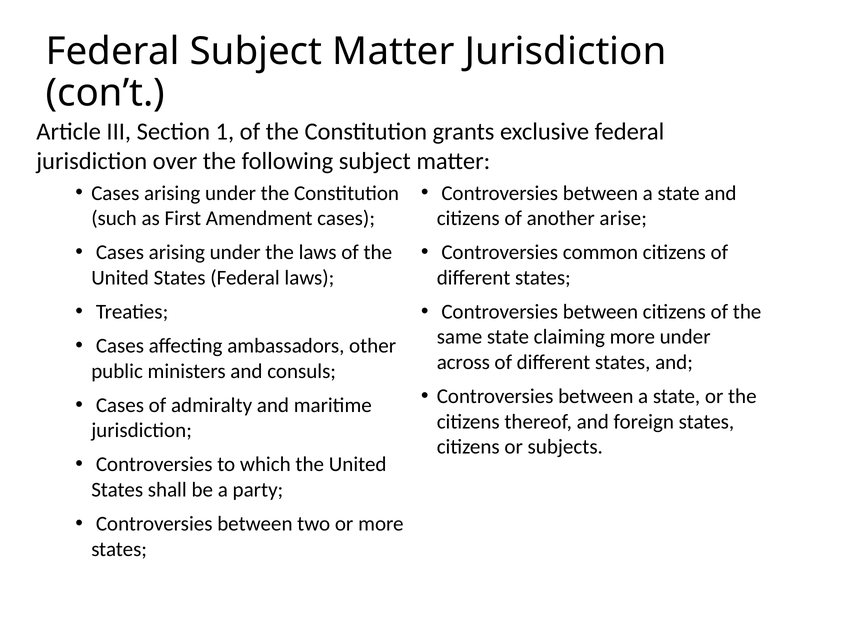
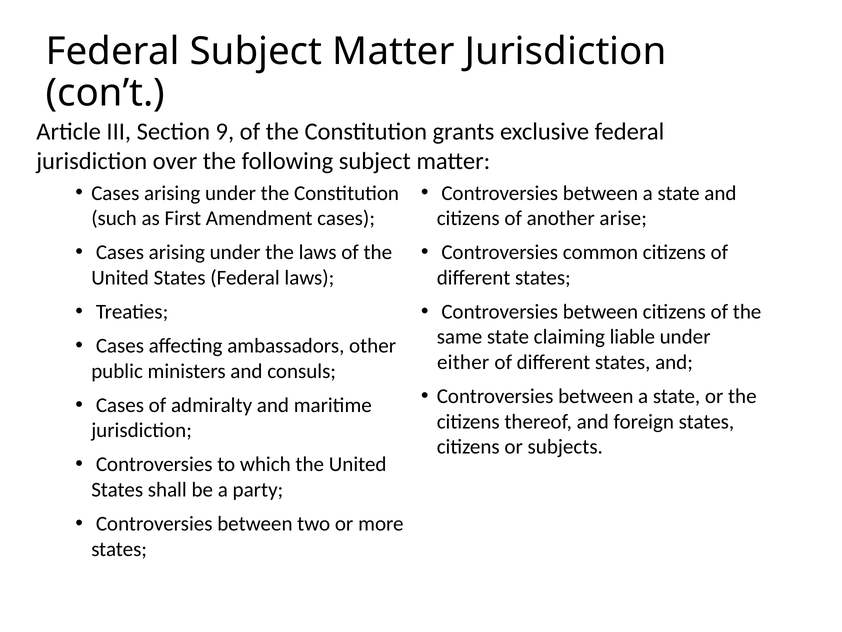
1: 1 -> 9
claiming more: more -> liable
across: across -> either
